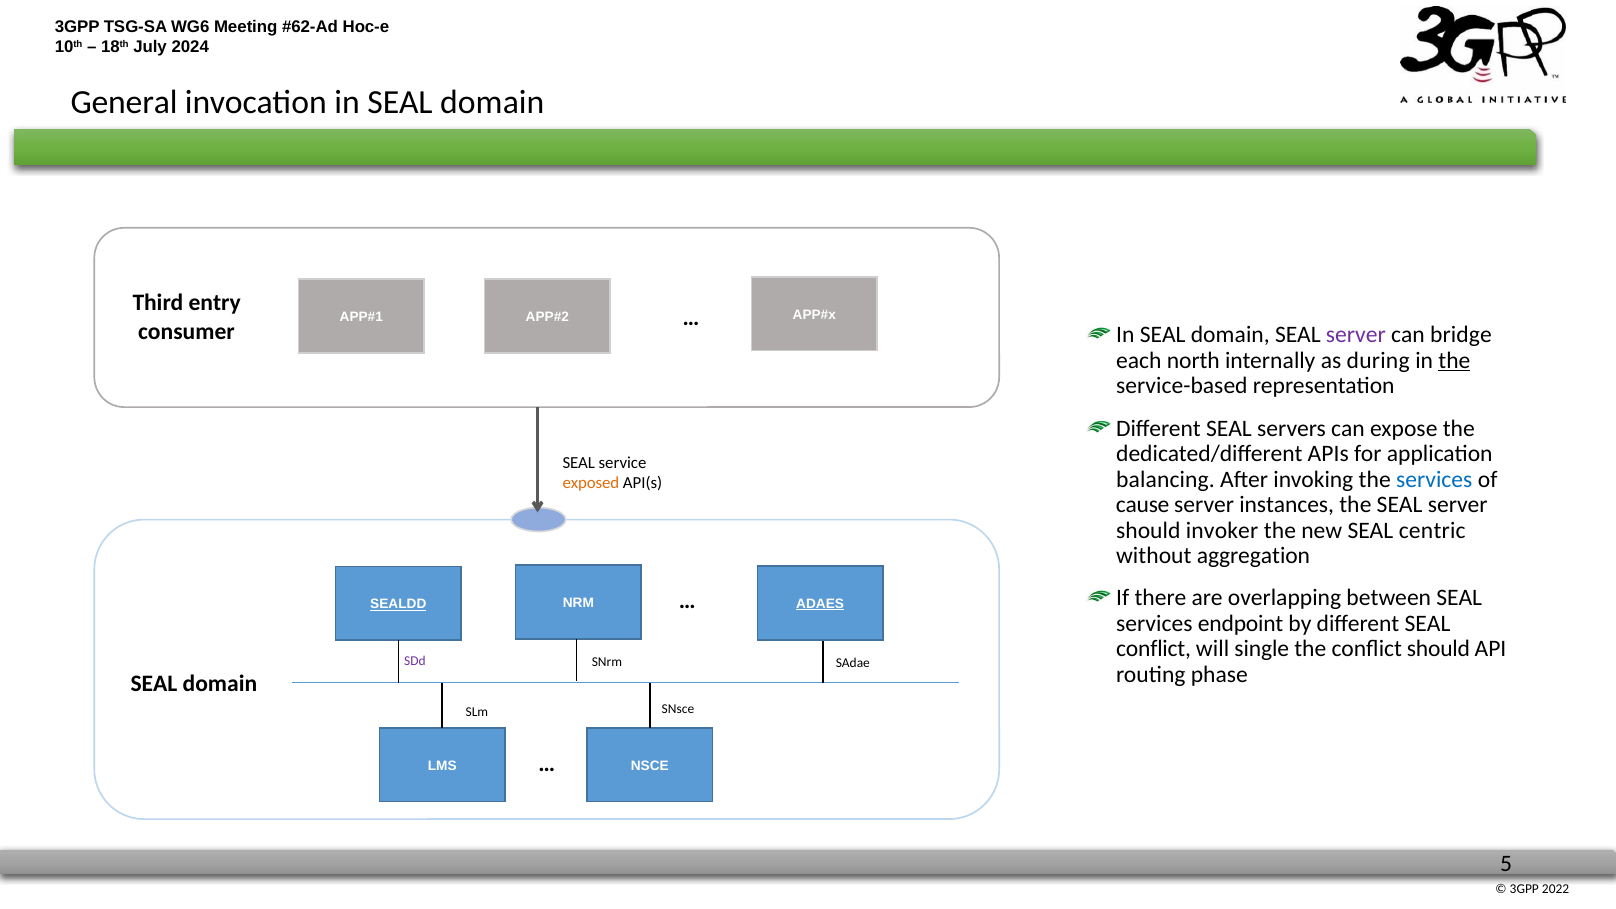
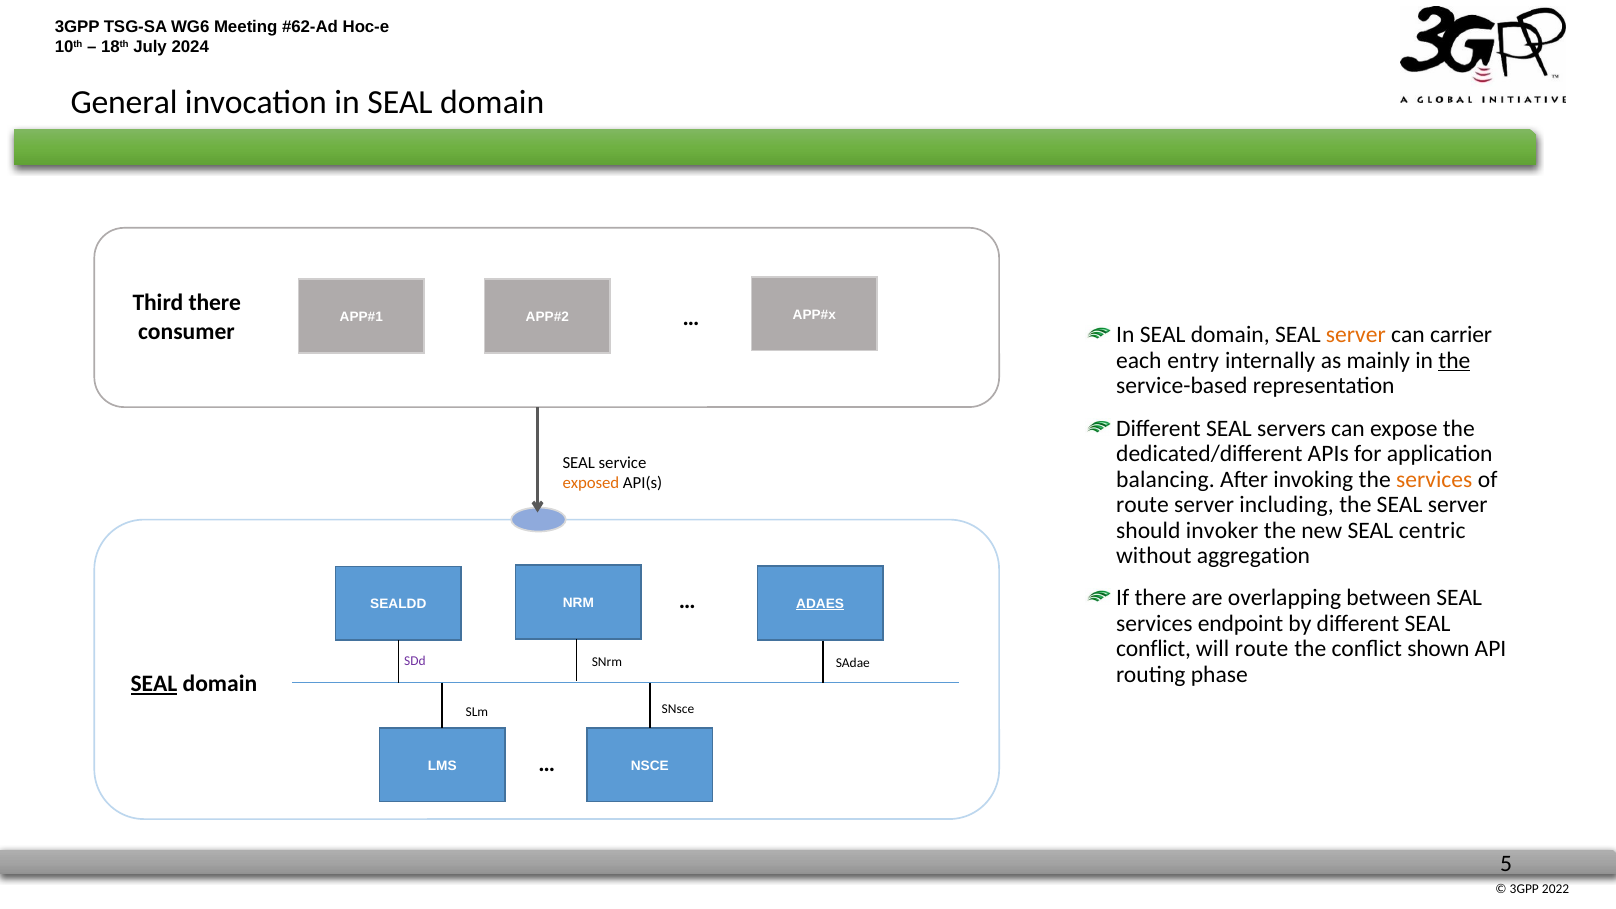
Third entry: entry -> there
server at (1356, 335) colour: purple -> orange
bridge: bridge -> carrier
north: north -> entry
during: during -> mainly
services at (1434, 479) colour: blue -> orange
cause at (1143, 505): cause -> route
instances: instances -> including
SEALDD underline: present -> none
will single: single -> route
conflict should: should -> shown
SEAL at (154, 684) underline: none -> present
